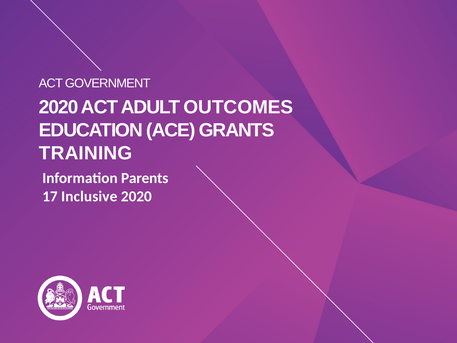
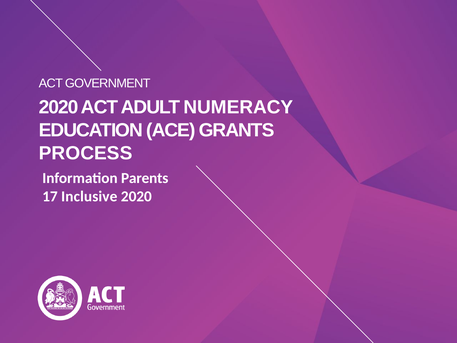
OUTCOMES: OUTCOMES -> NUMERACY
TRAINING: TRAINING -> PROCESS
